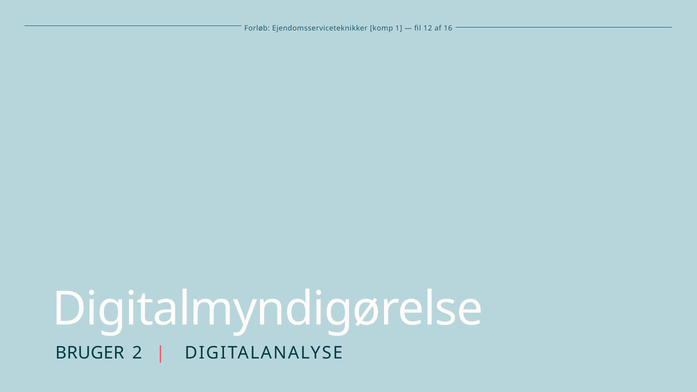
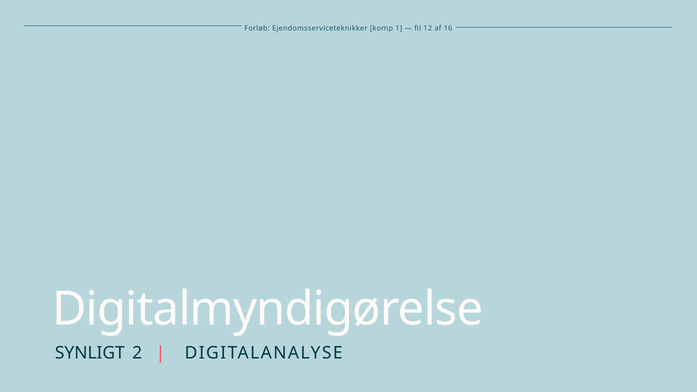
BRUGER: BRUGER -> SYNLIGT
